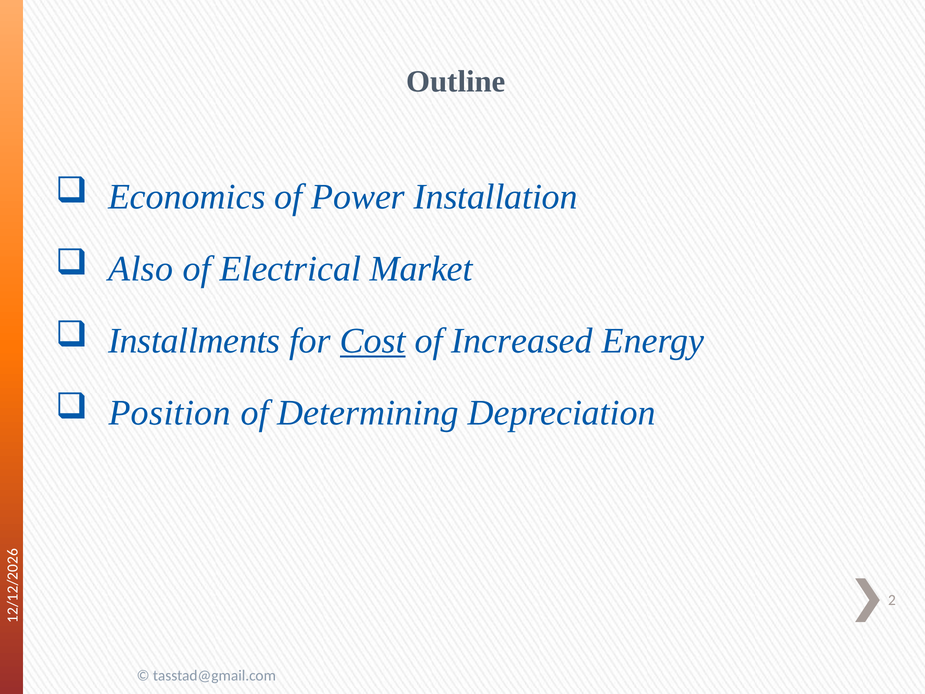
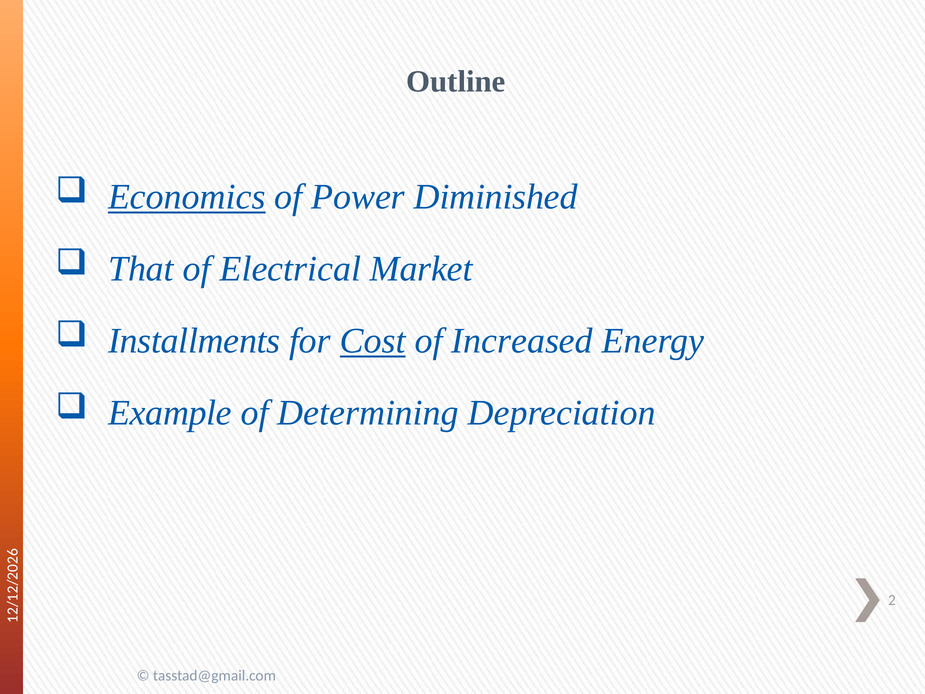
Economics underline: none -> present
Installation: Installation -> Diminished
Also: Also -> That
Position: Position -> Example
